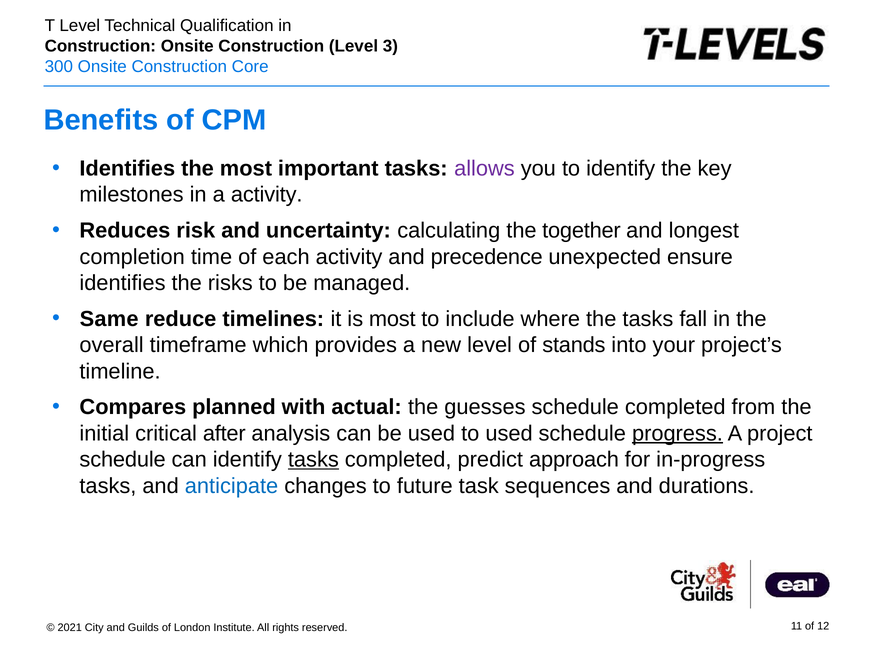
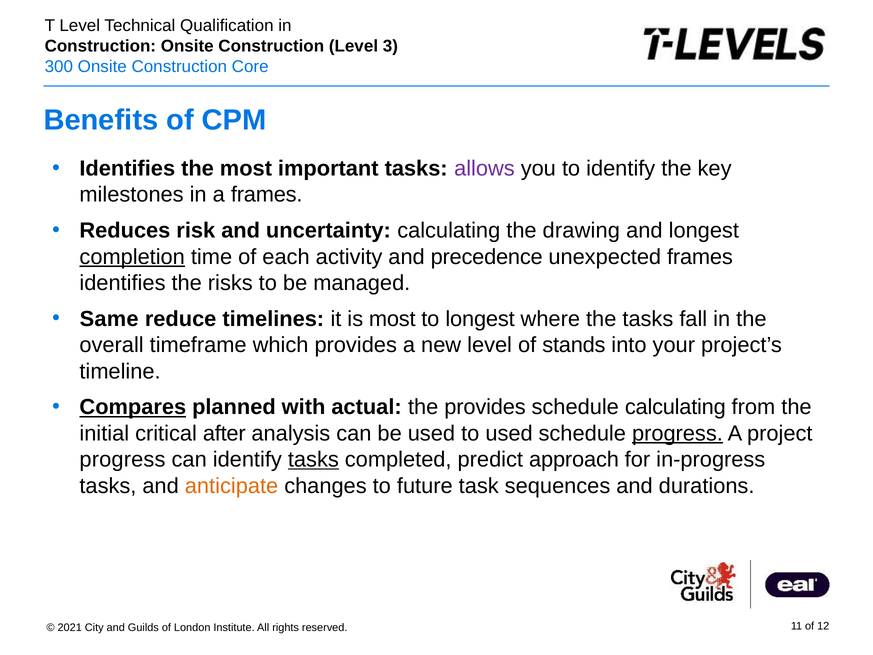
a activity: activity -> frames
together: together -> drawing
completion underline: none -> present
unexpected ensure: ensure -> frames
to include: include -> longest
Compares underline: none -> present
the guesses: guesses -> provides
schedule completed: completed -> calculating
schedule at (123, 459): schedule -> progress
anticipate colour: blue -> orange
